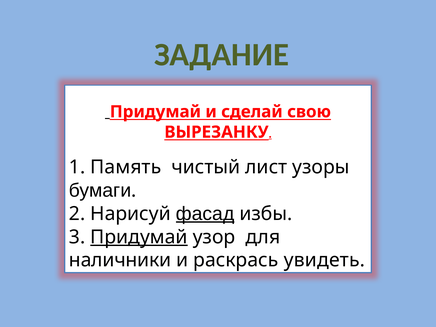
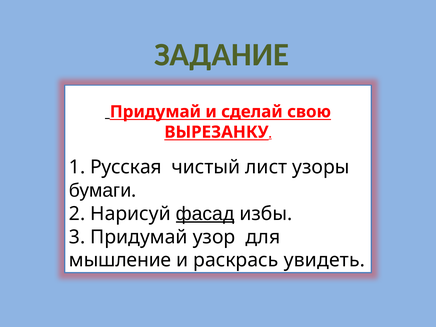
Память: Память -> Русская
Придумай at (139, 237) underline: present -> none
наличники: наличники -> мышление
